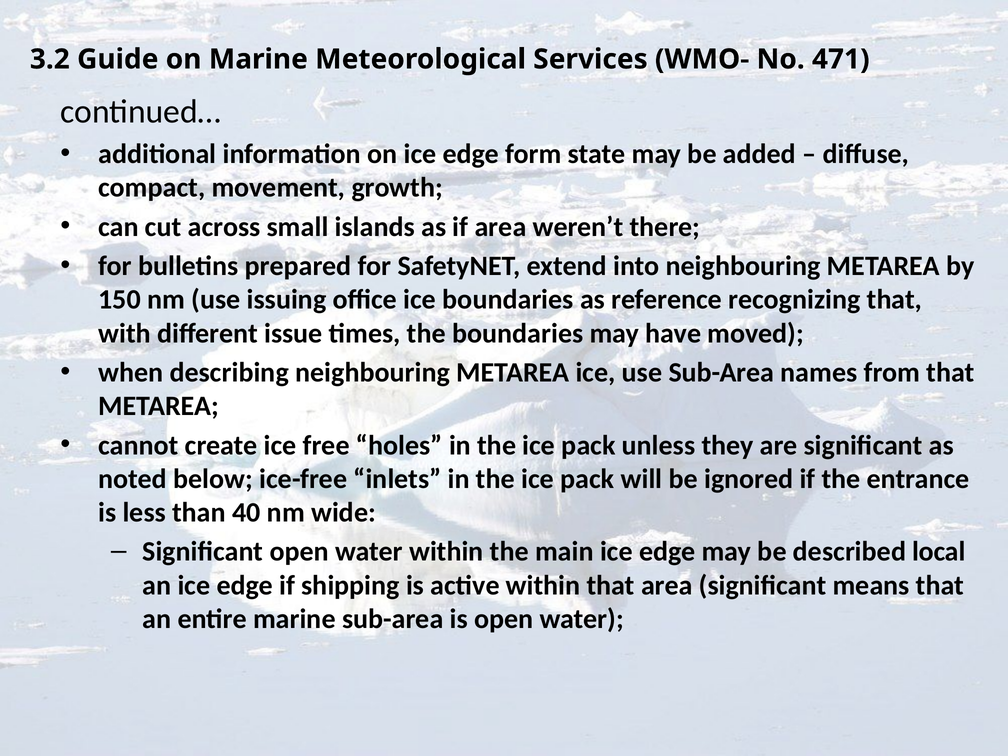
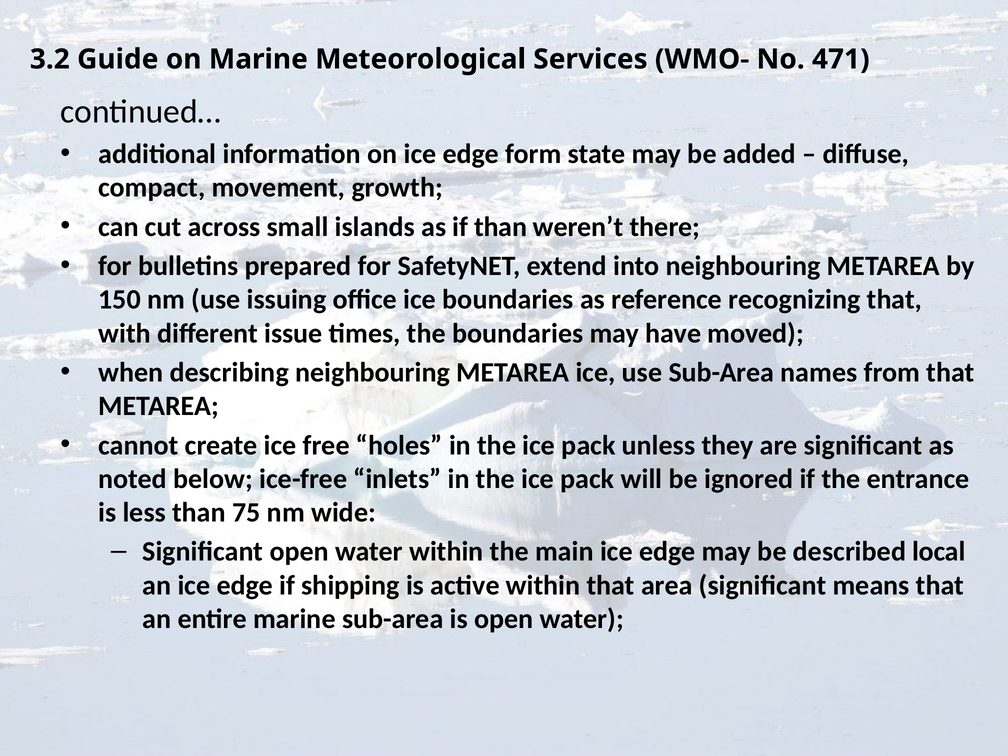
if area: area -> than
40: 40 -> 75
